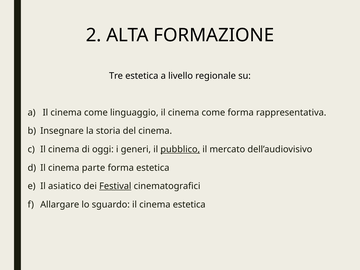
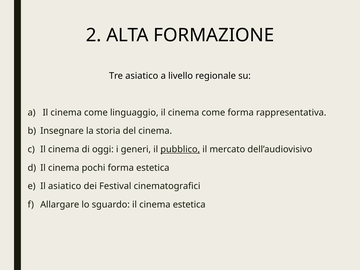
Tre estetica: estetica -> asiatico
parte: parte -> pochi
Festival underline: present -> none
